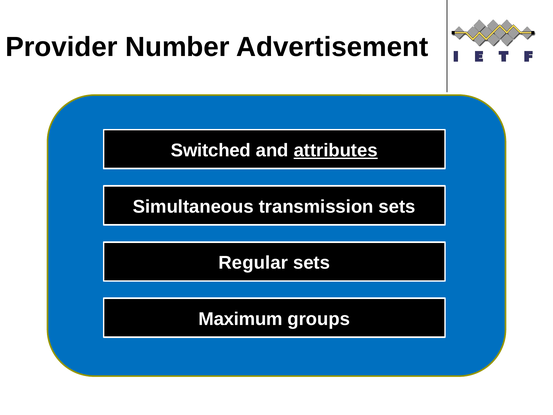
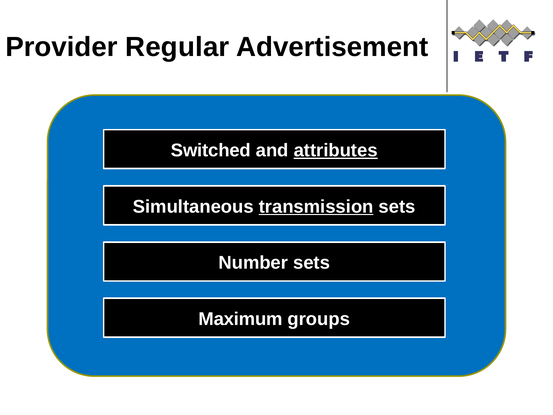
Number: Number -> Regular
transmission underline: none -> present
Regular: Regular -> Number
